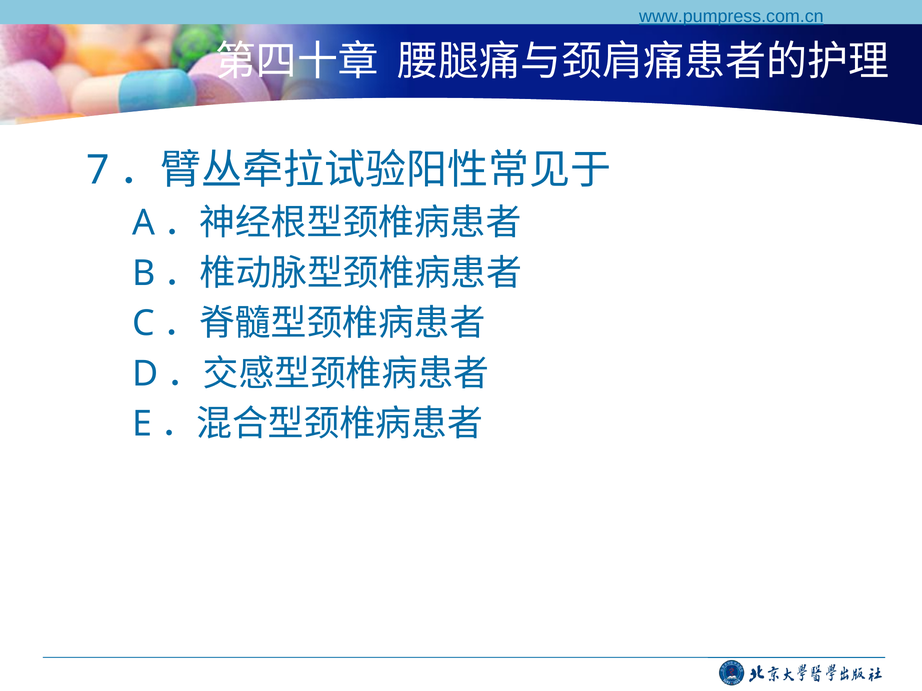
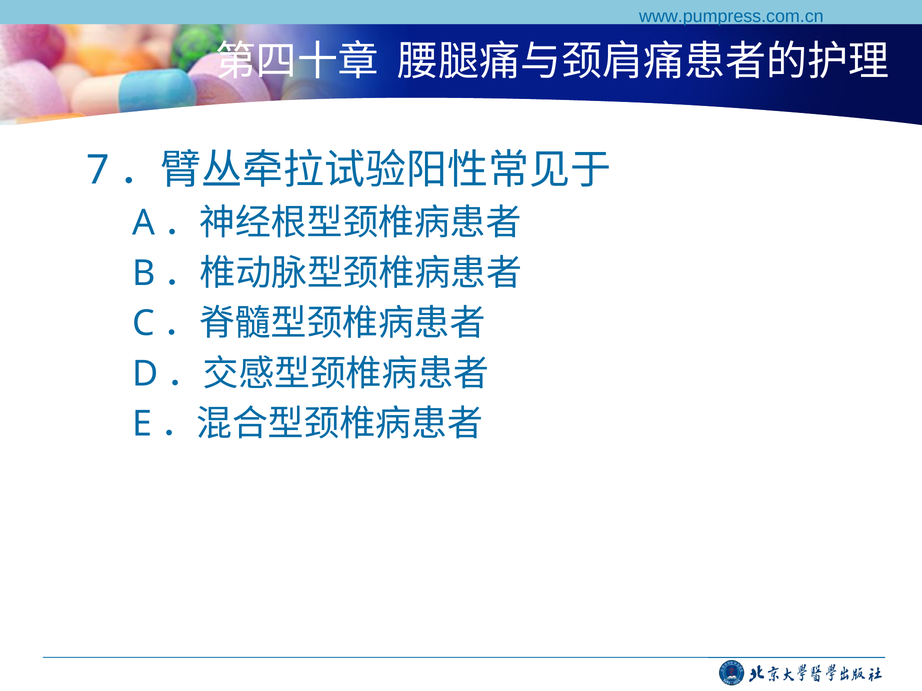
www.pumpress.com.cn underline: present -> none
